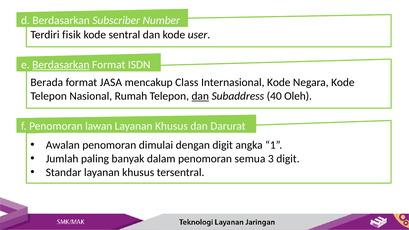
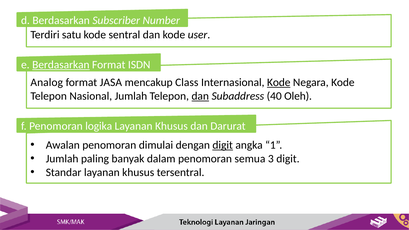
fisik: fisik -> satu
Berada: Berada -> Analog
Kode at (279, 83) underline: none -> present
Nasional Rumah: Rumah -> Jumlah
lawan: lawan -> logika
digit at (223, 145) underline: none -> present
